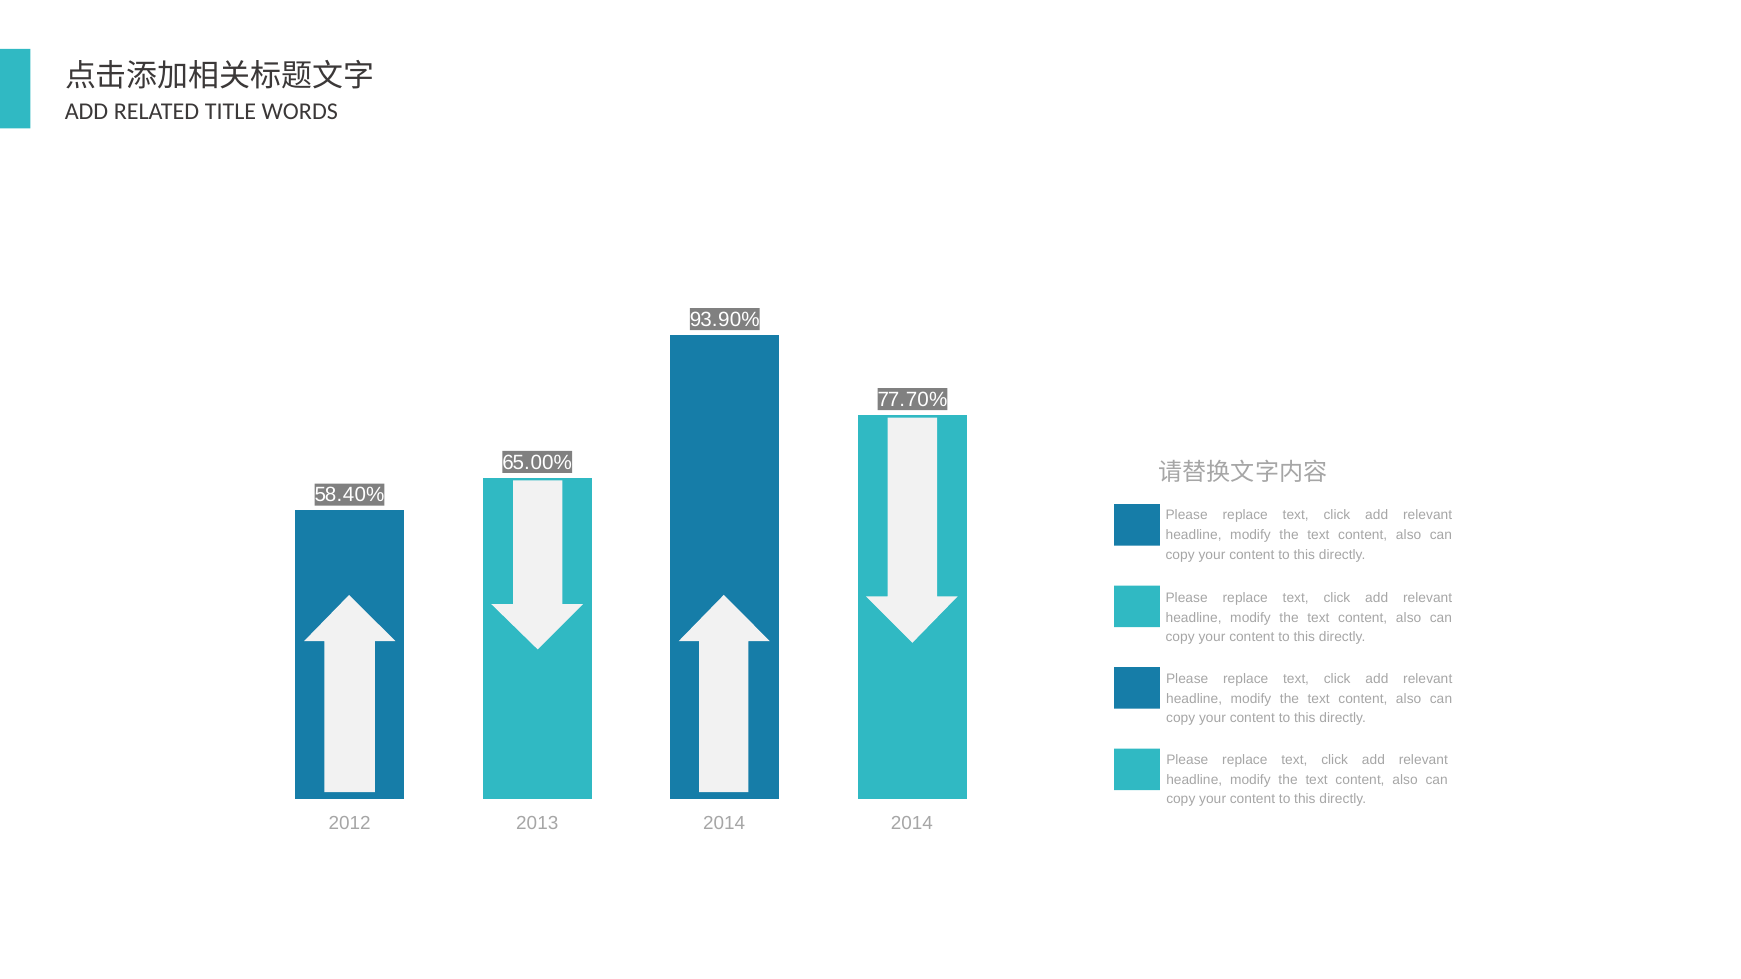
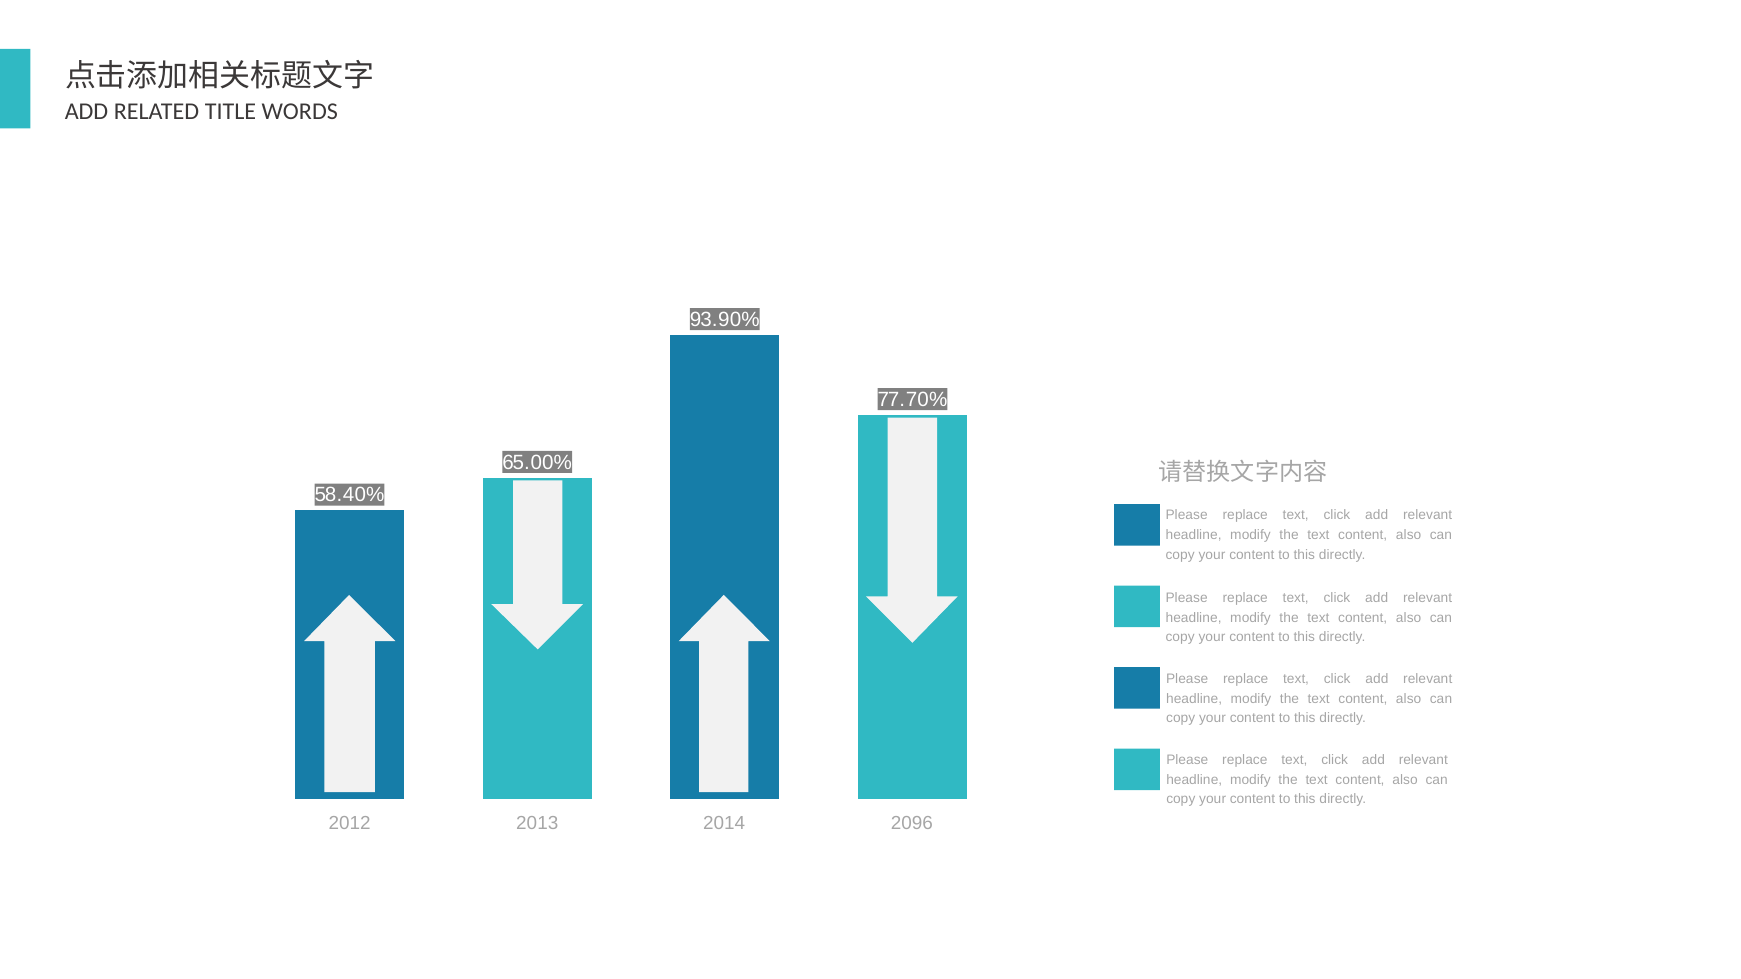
2014 at (912, 824): 2014 -> 2096
